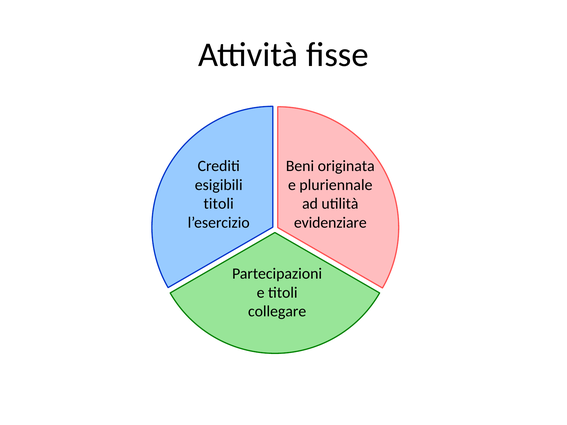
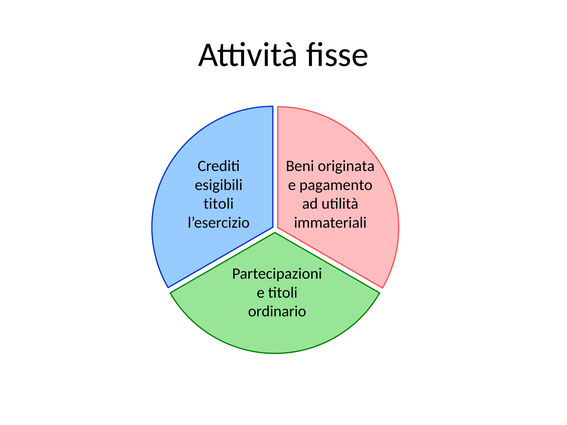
pluriennale: pluriennale -> pagamento
evidenziare: evidenziare -> immateriali
collegare: collegare -> ordinario
